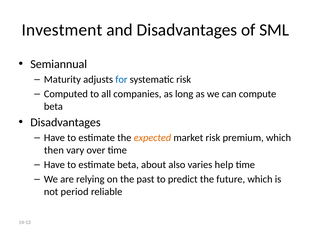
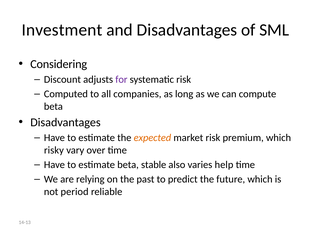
Semiannual: Semiannual -> Considering
Maturity: Maturity -> Discount
for colour: blue -> purple
then: then -> risky
about: about -> stable
